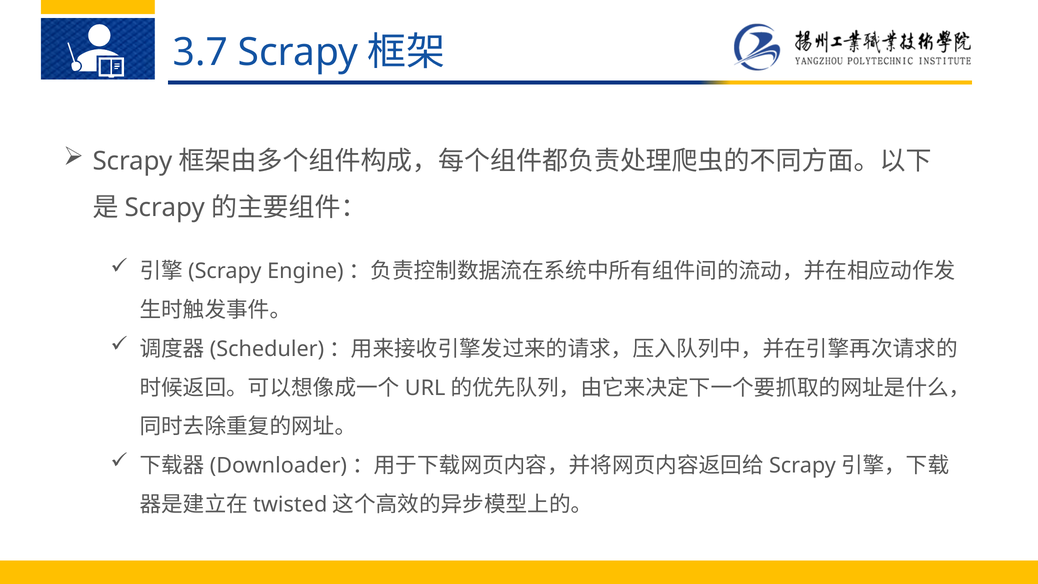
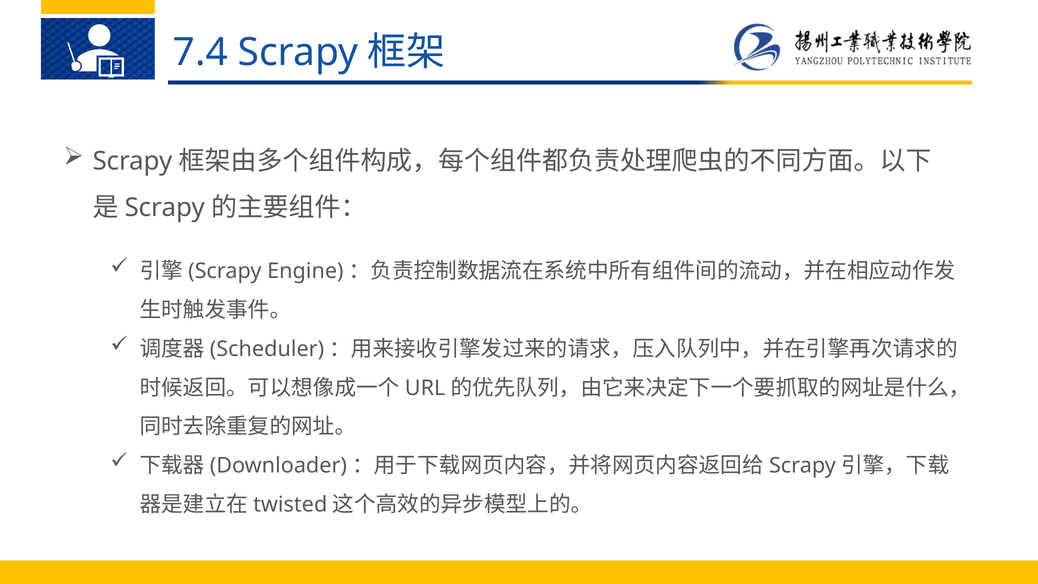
3.7: 3.7 -> 7.4
